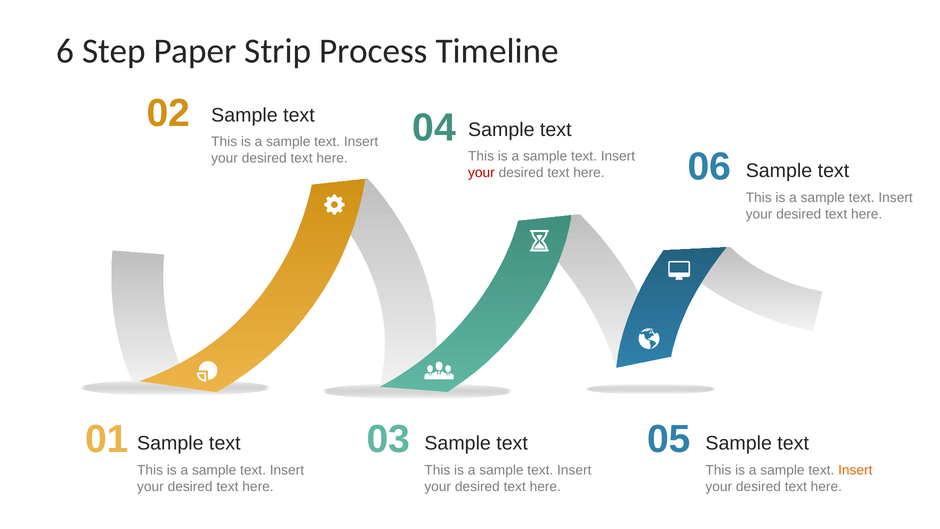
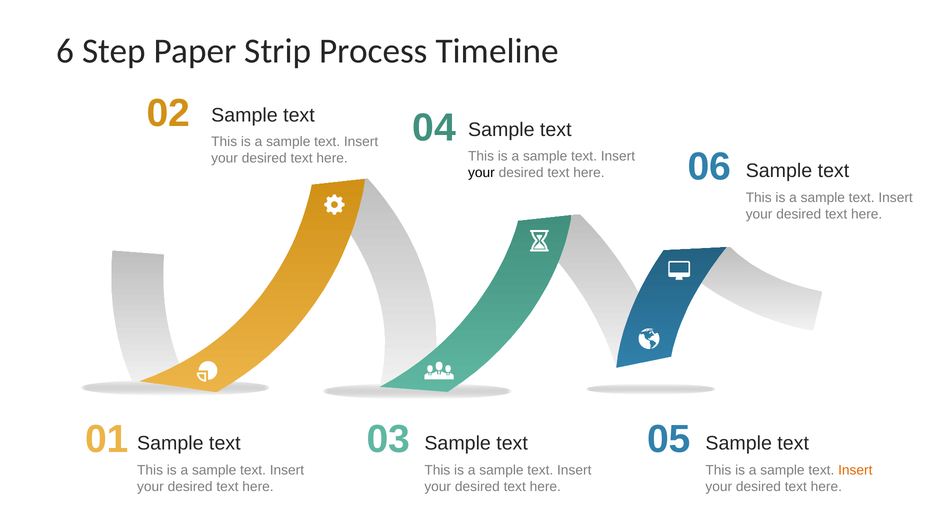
your at (481, 173) colour: red -> black
